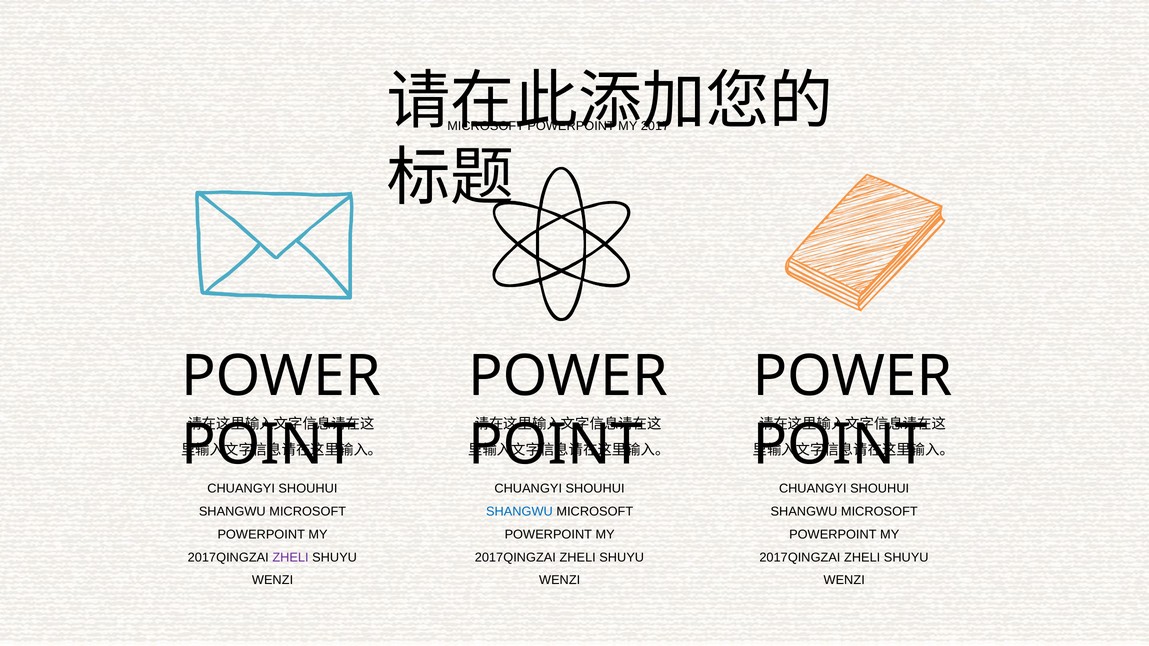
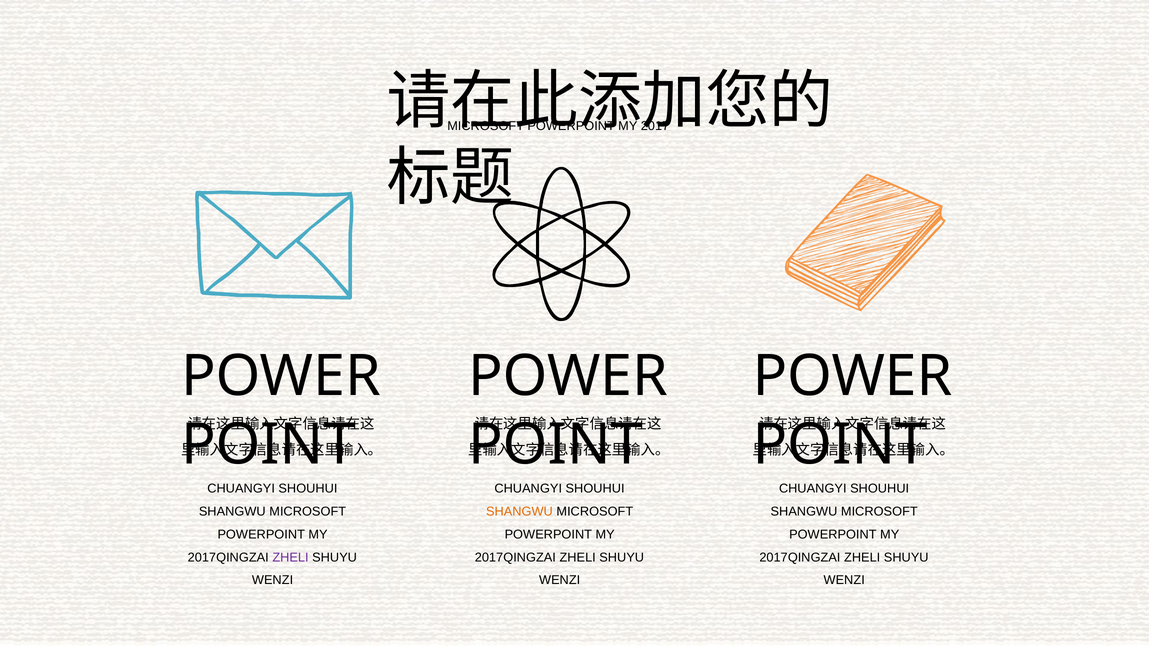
SHANGWU at (519, 512) colour: blue -> orange
